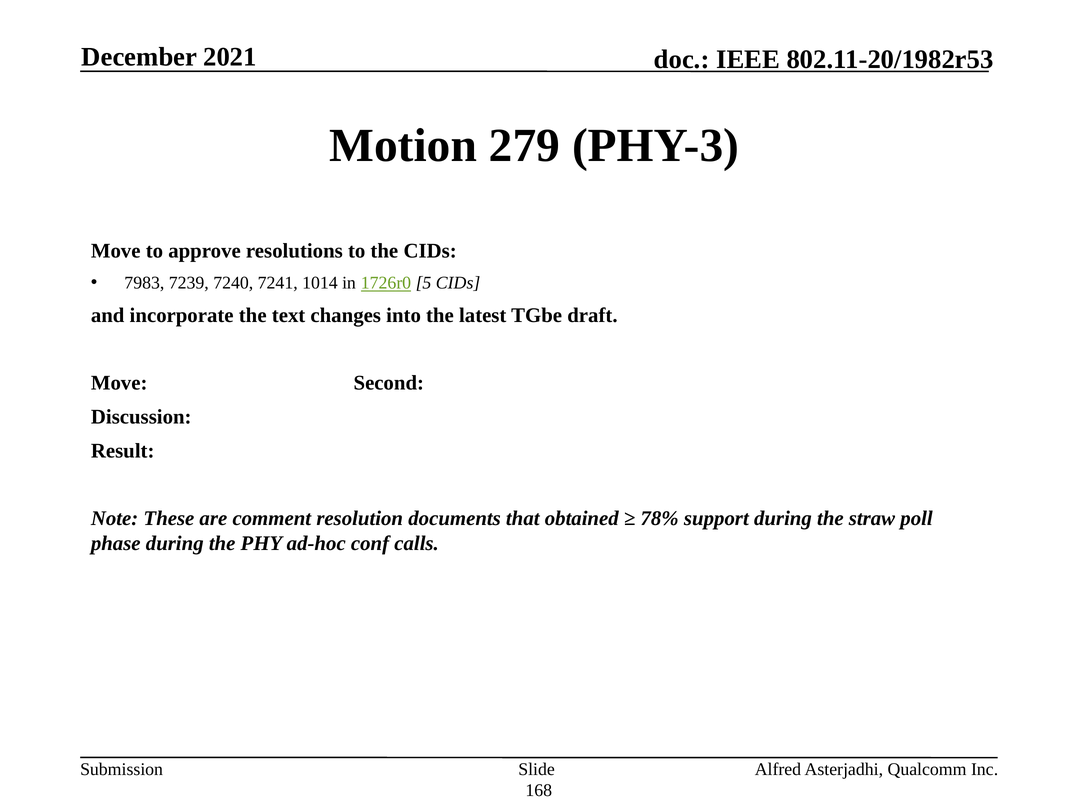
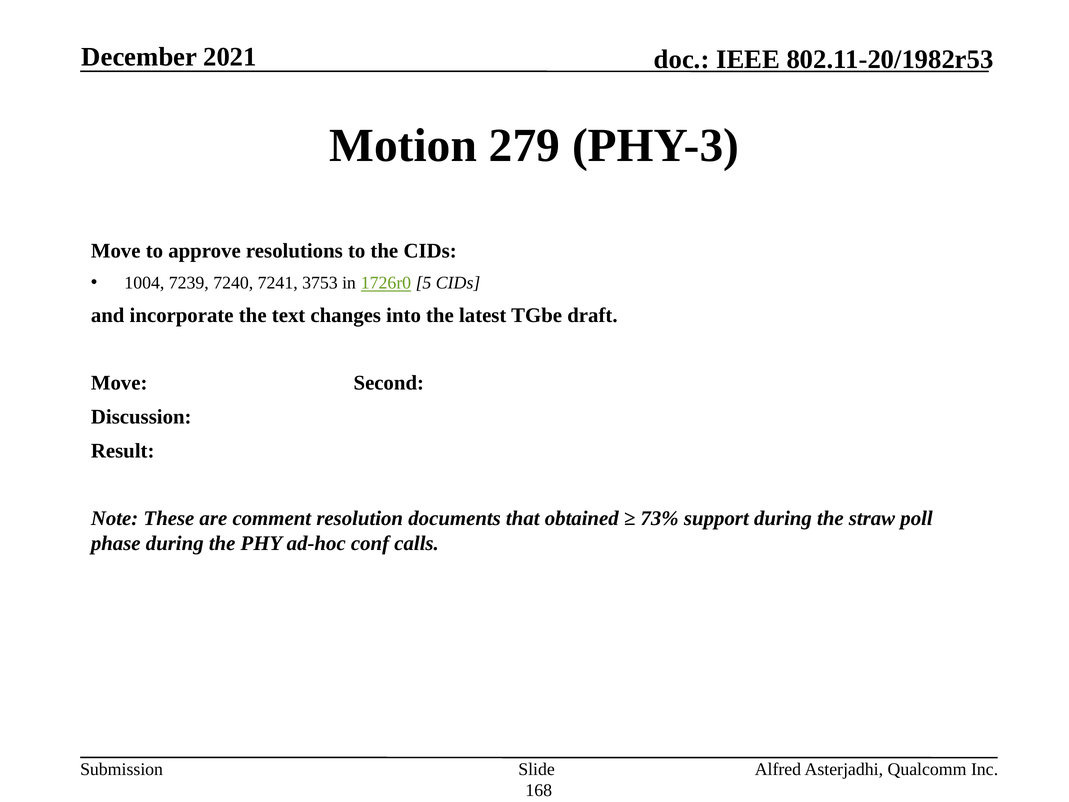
7983: 7983 -> 1004
1014: 1014 -> 3753
78%: 78% -> 73%
